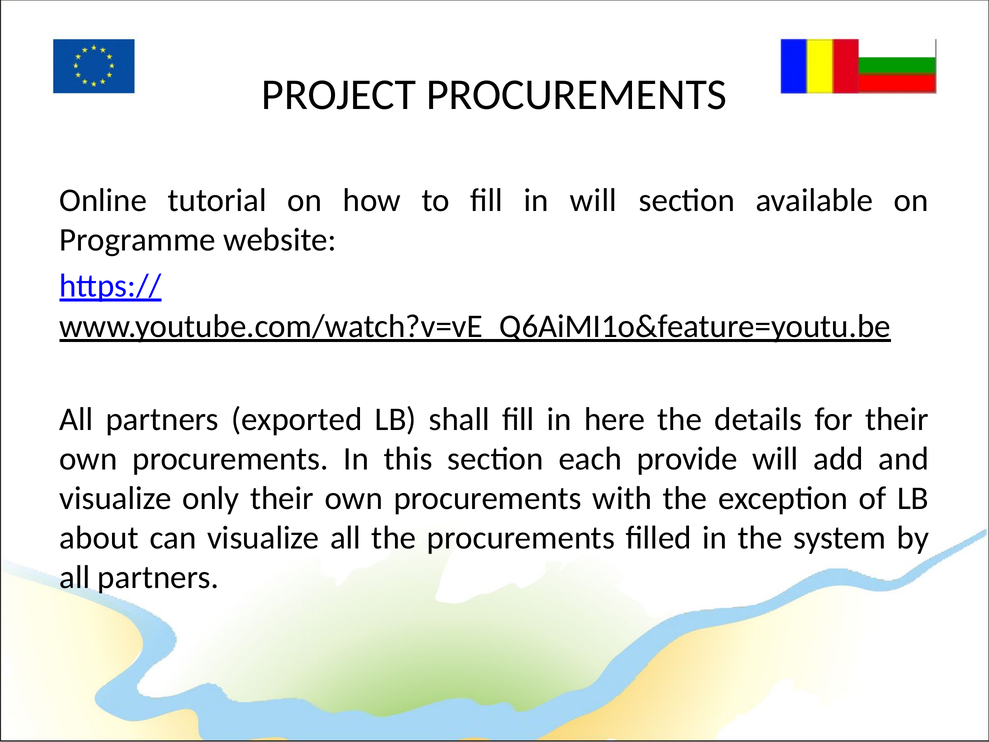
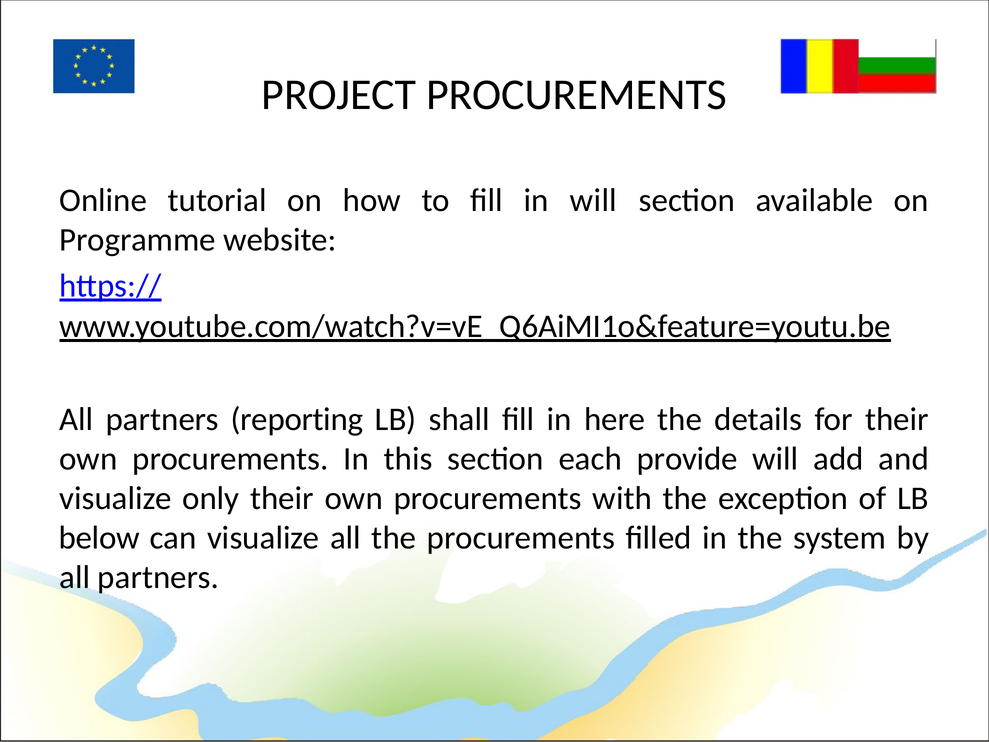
exported: exported -> reporting
about: about -> below
